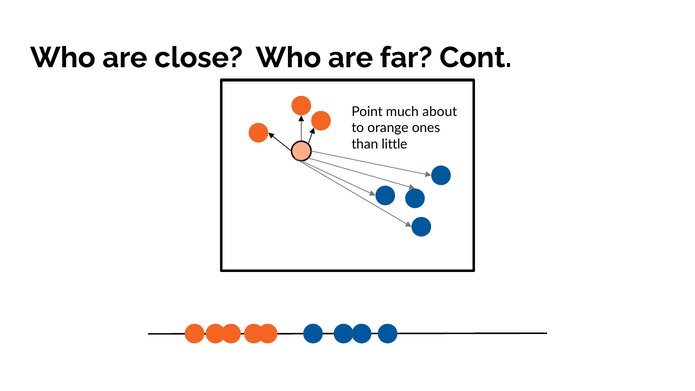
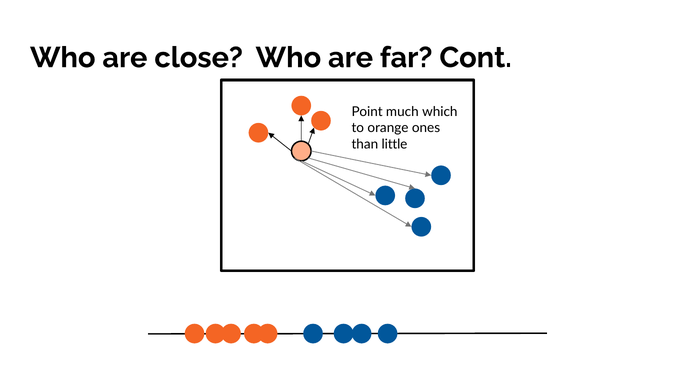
about: about -> which
